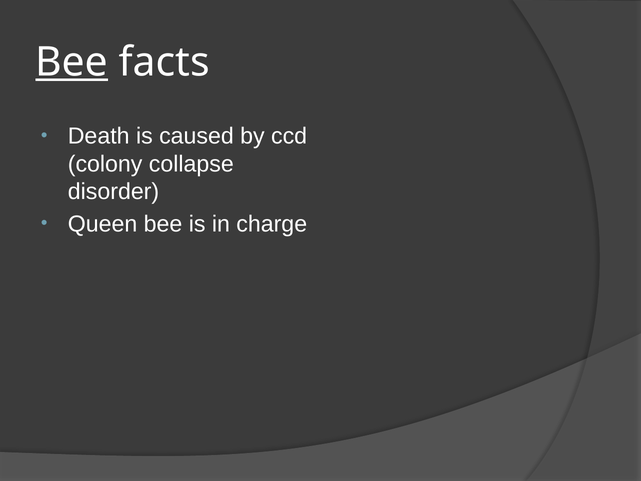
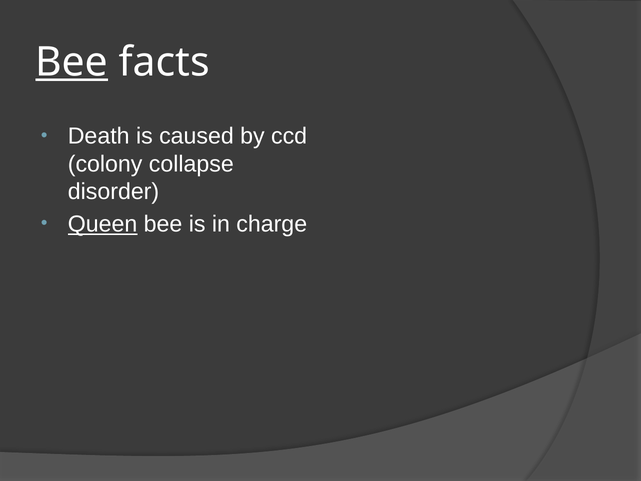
Queen underline: none -> present
